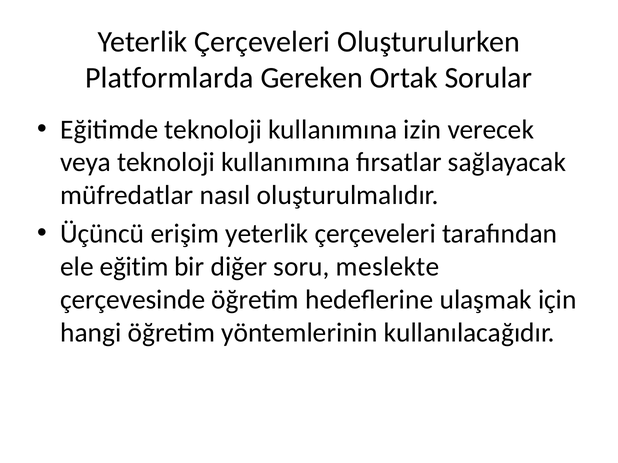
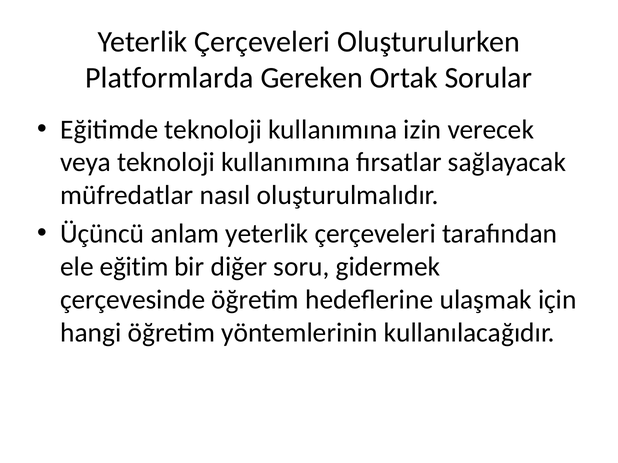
erişim: erişim -> anlam
meslekte: meslekte -> gidermek
